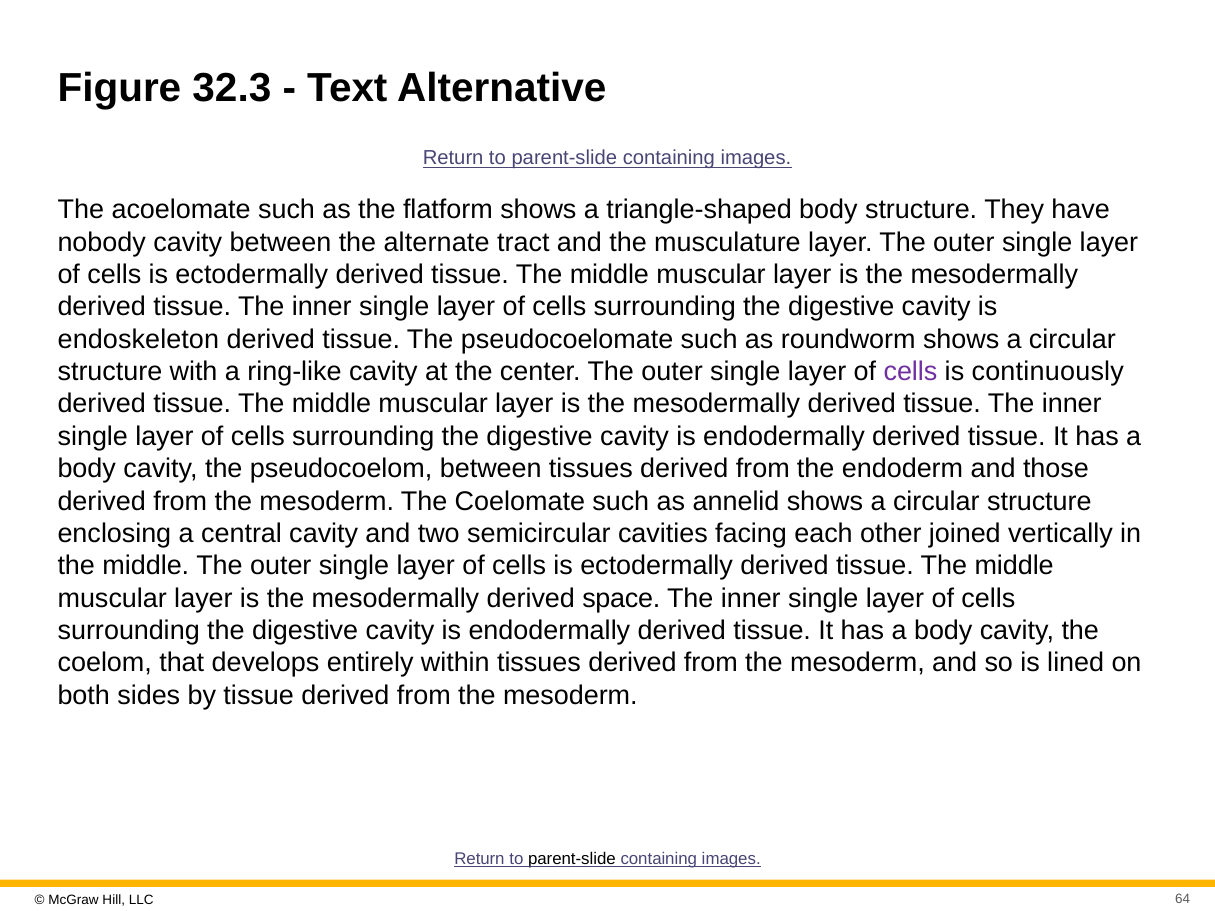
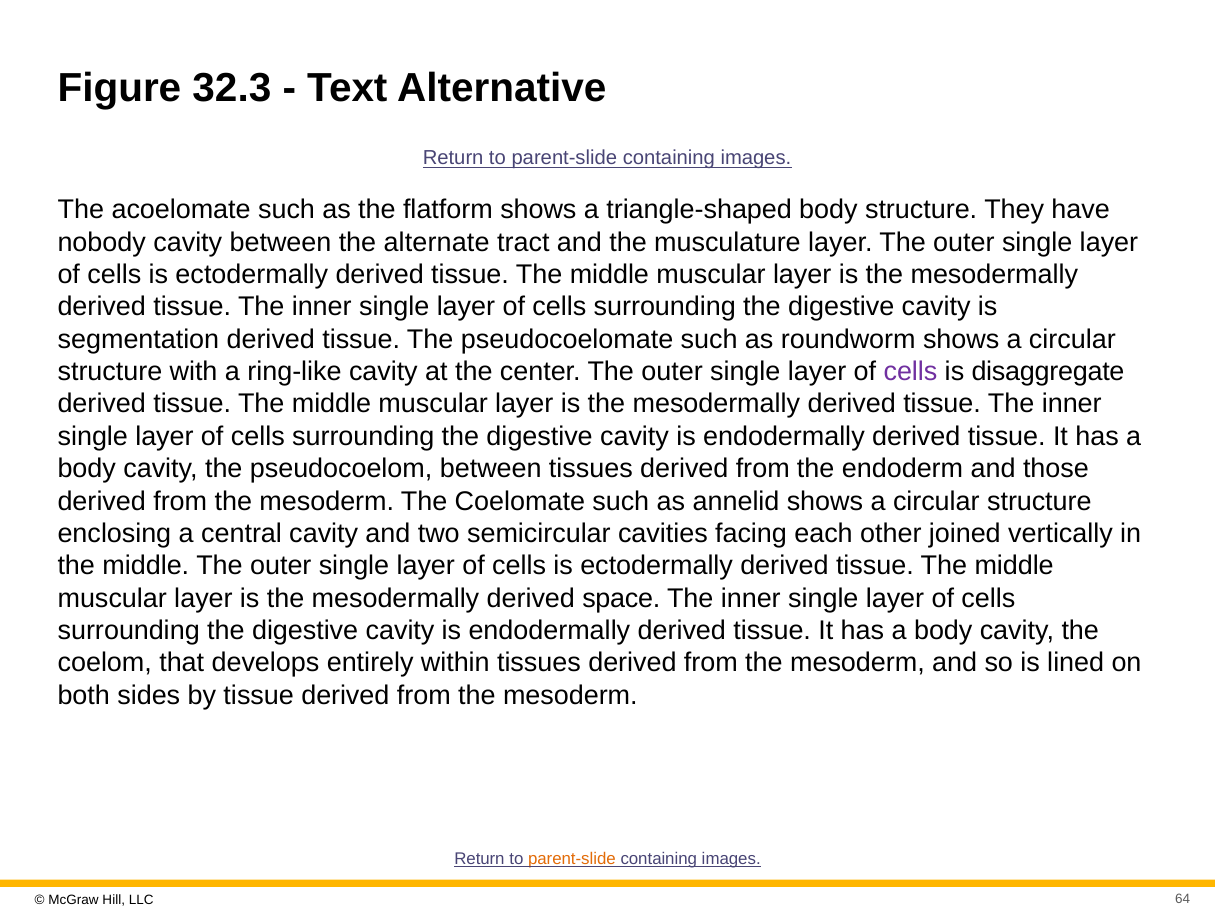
endoskeleton: endoskeleton -> segmentation
continuously: continuously -> disaggregate
parent-slide at (572, 859) colour: black -> orange
